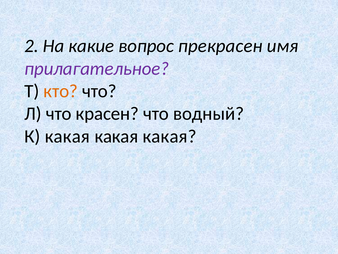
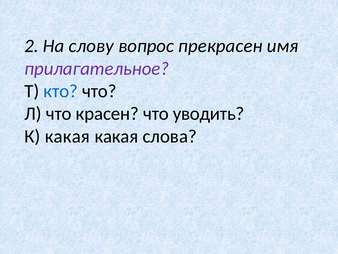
какие: какие -> слову
кто colour: orange -> blue
водный: водный -> уводить
какая at (170, 136): какая -> слова
